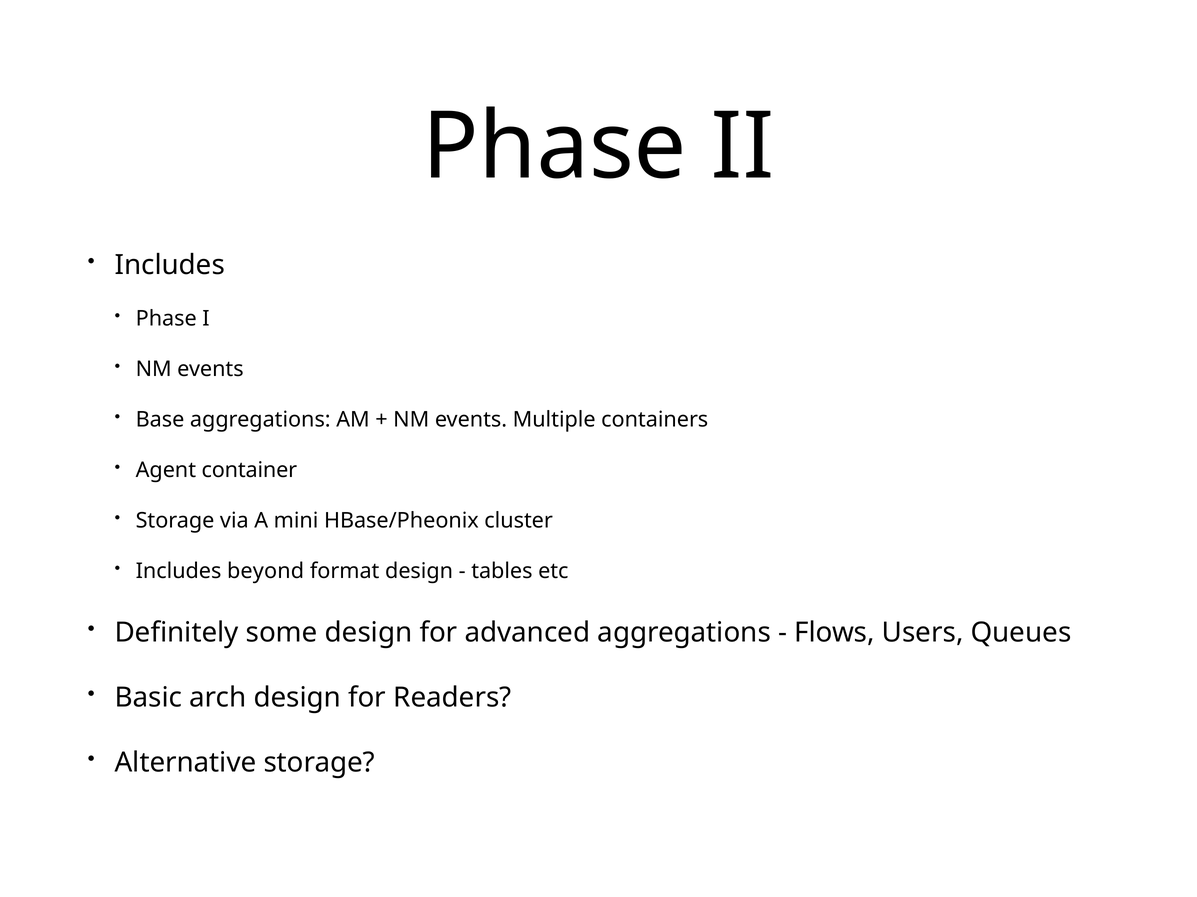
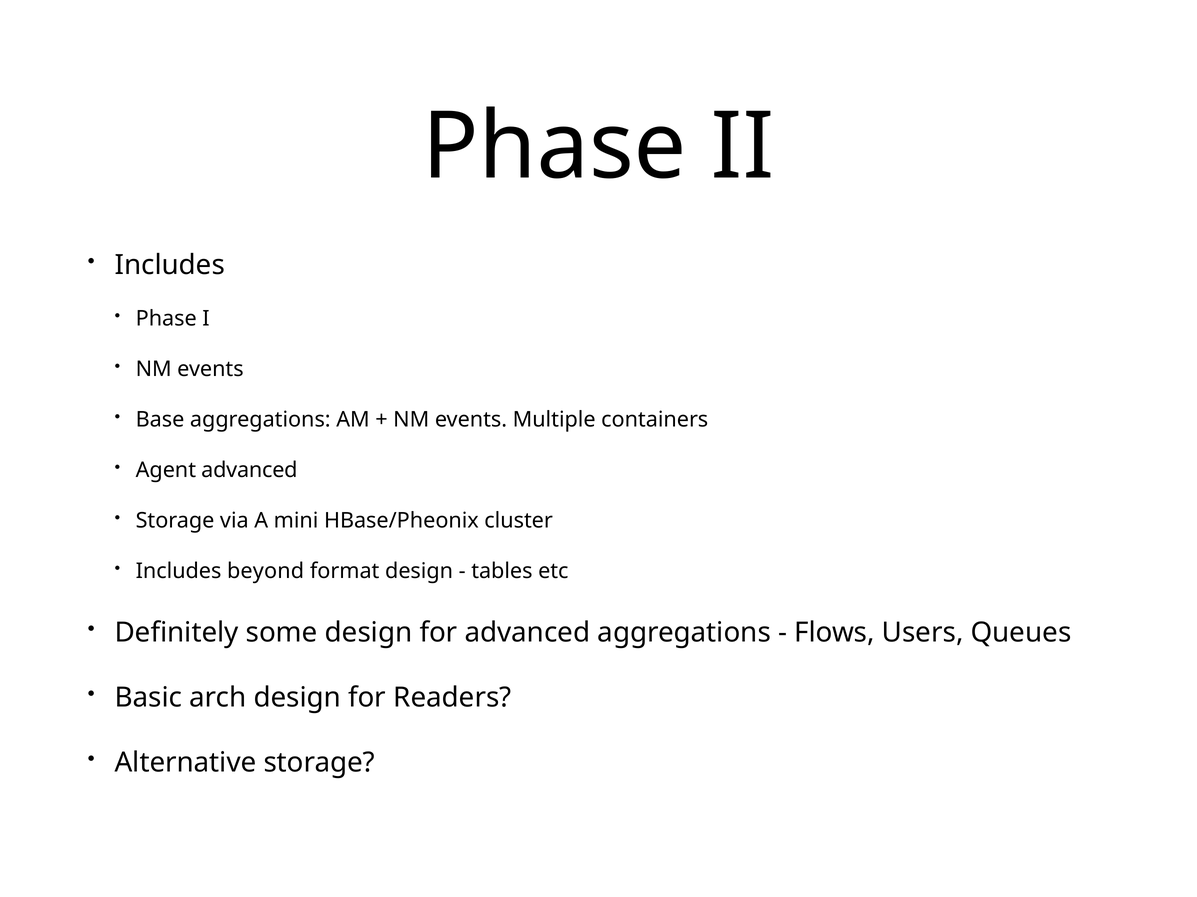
Agent container: container -> advanced
